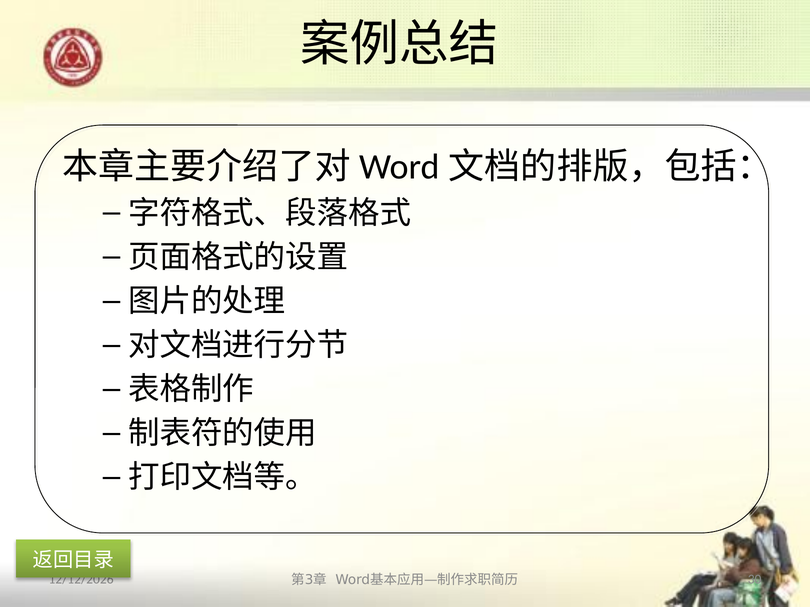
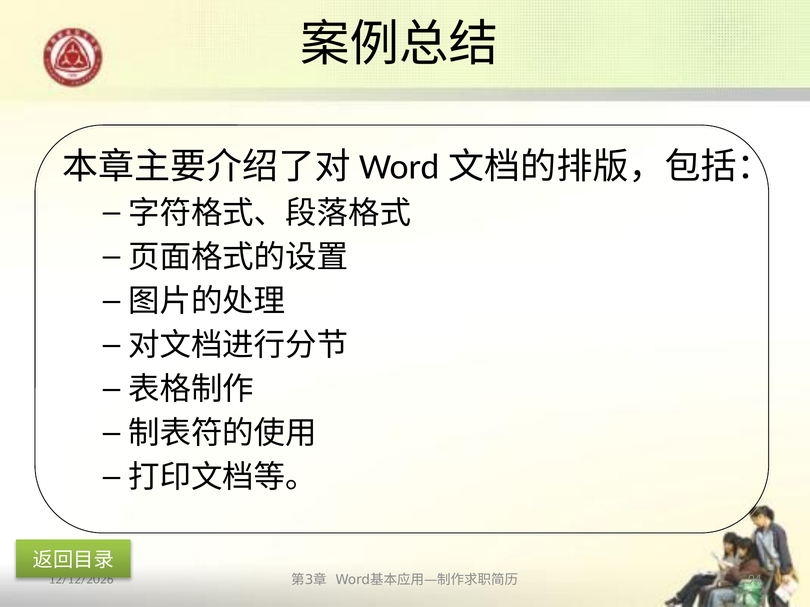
30: 30 -> 94
